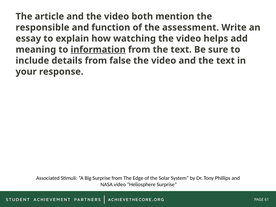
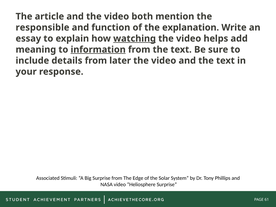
assessment: assessment -> explanation
watching underline: none -> present
false: false -> later
